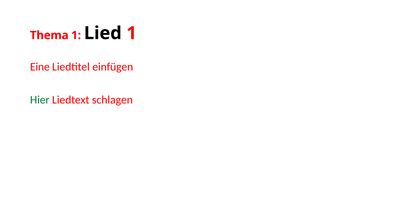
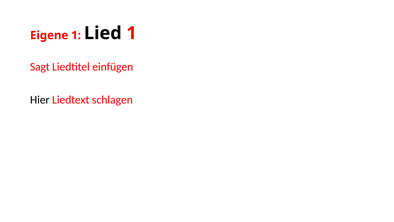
Thema: Thema -> Eigene
Eine: Eine -> Sagt
Hier colour: green -> black
